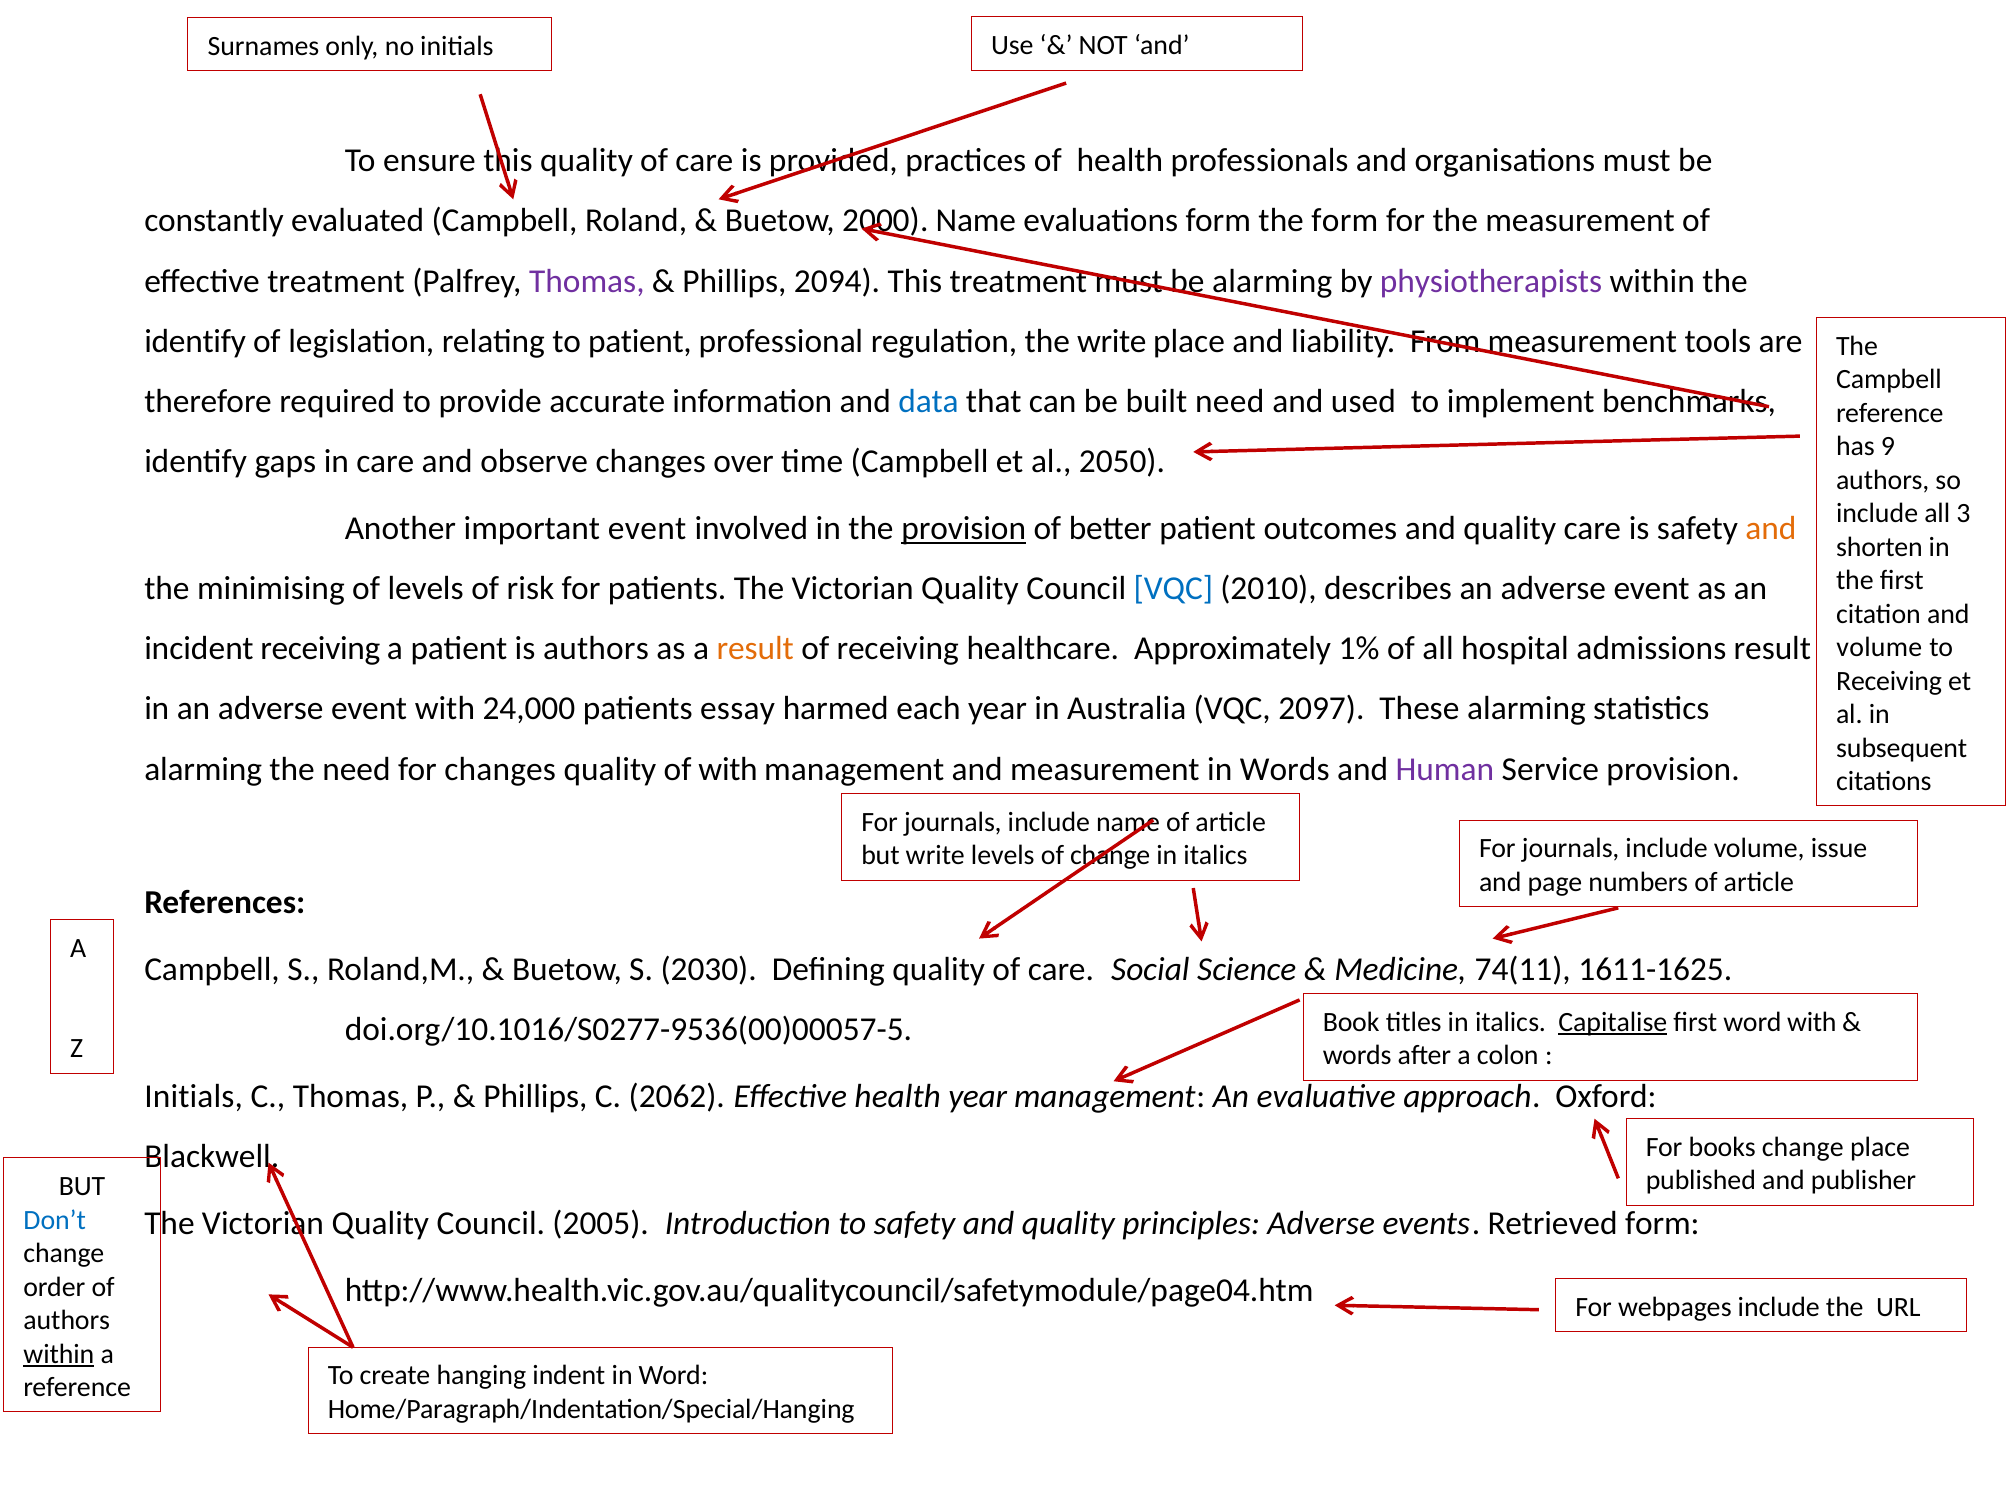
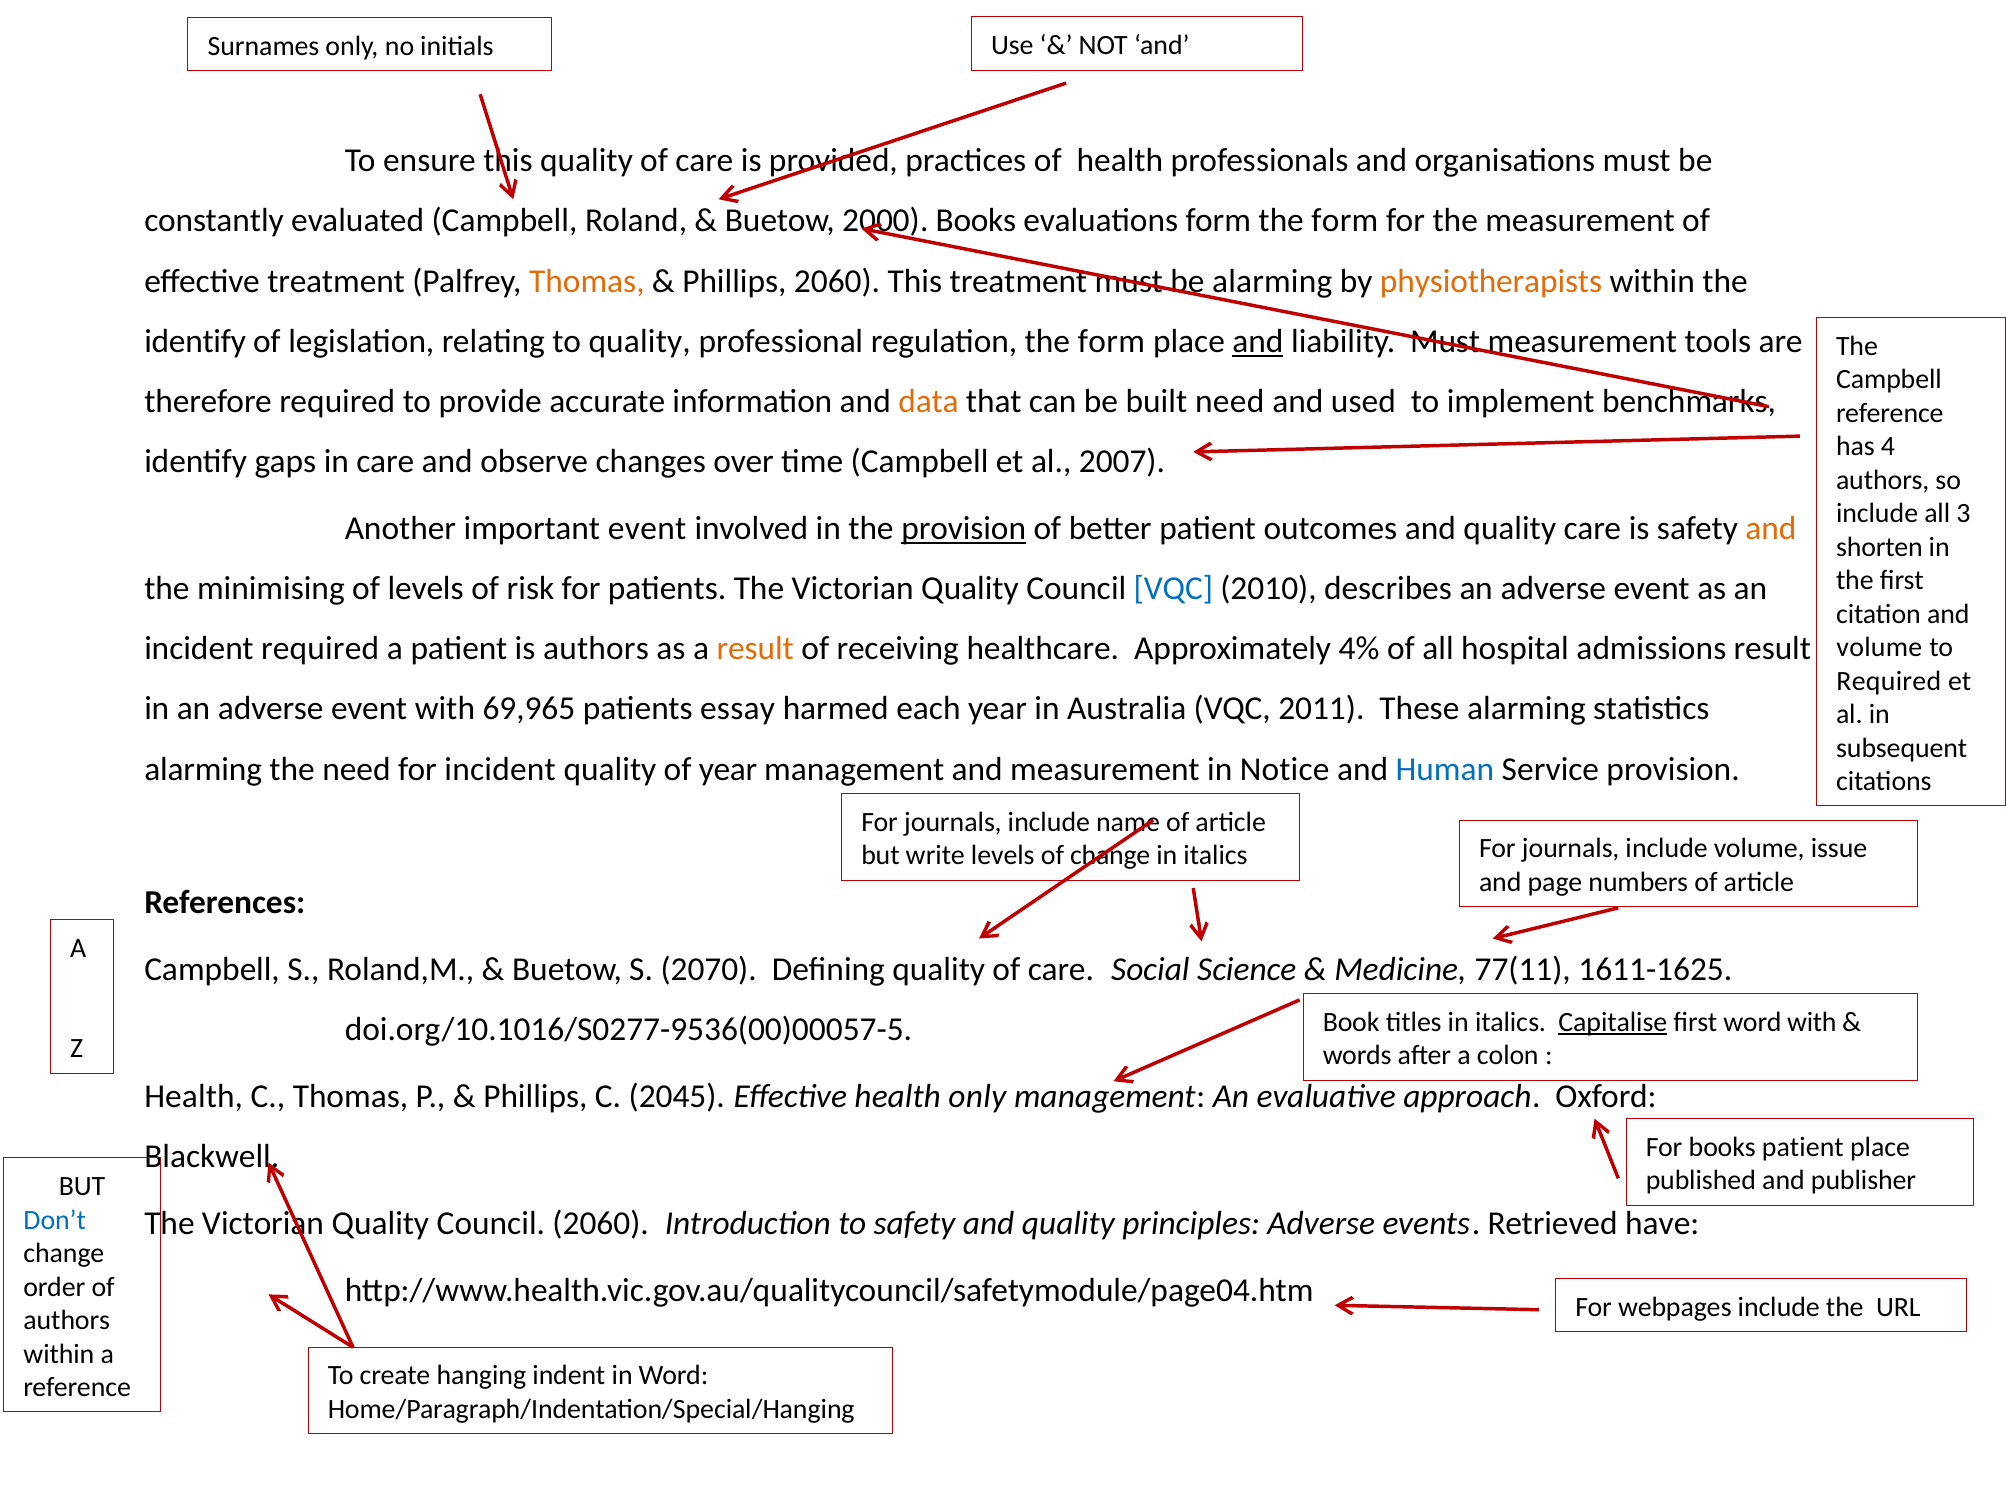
Name at (976, 221): Name -> Books
Thomas at (587, 281) colour: purple -> orange
Phillips 2094: 2094 -> 2060
physiotherapists colour: purple -> orange
to patient: patient -> quality
regulation the write: write -> form
and at (1258, 341) underline: none -> present
liability From: From -> Must
data colour: blue -> orange
9: 9 -> 4
2050: 2050 -> 2007
incident receiving: receiving -> required
1%: 1% -> 4%
Receiving at (1889, 681): Receiving -> Required
24,000: 24,000 -> 69,965
2097: 2097 -> 2011
for changes: changes -> incident
of with: with -> year
in Words: Words -> Notice
Human colour: purple -> blue
2030: 2030 -> 2070
74(11: 74(11 -> 77(11
Initials at (194, 1097): Initials -> Health
2062: 2062 -> 2045
health year: year -> only
books change: change -> patient
Council 2005: 2005 -> 2060
Retrieved form: form -> have
within at (59, 1354) underline: present -> none
